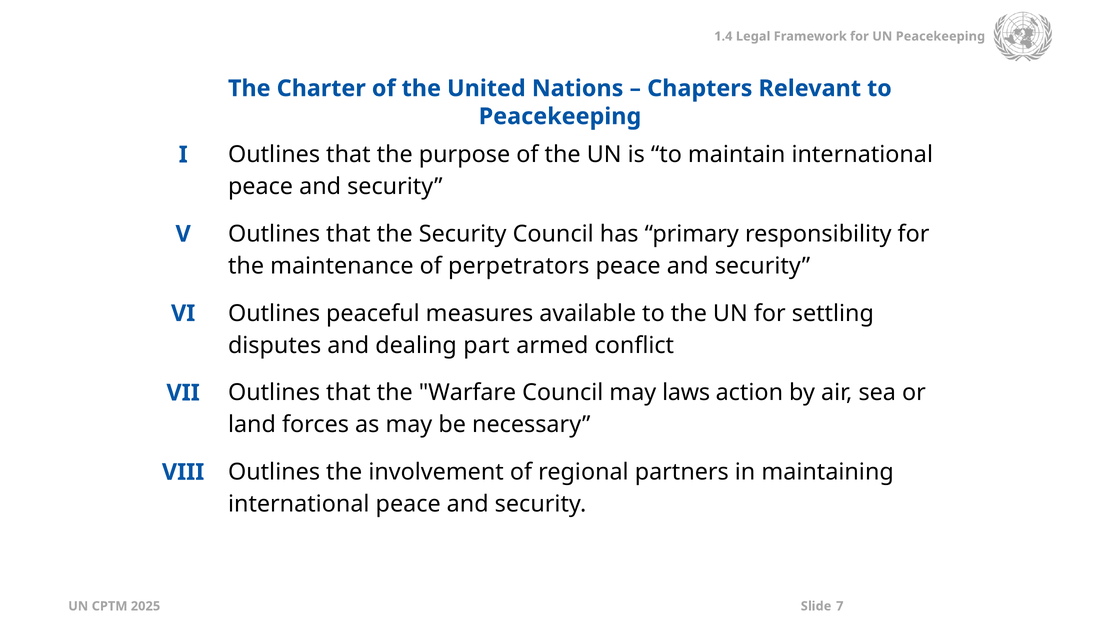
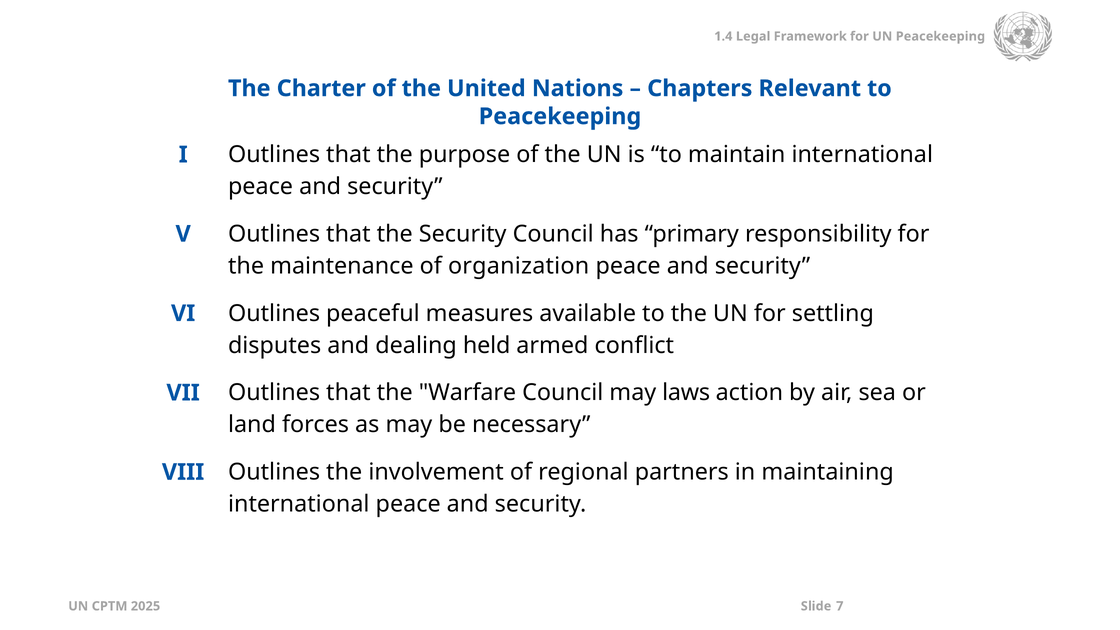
perpetrators: perpetrators -> organization
part: part -> held
